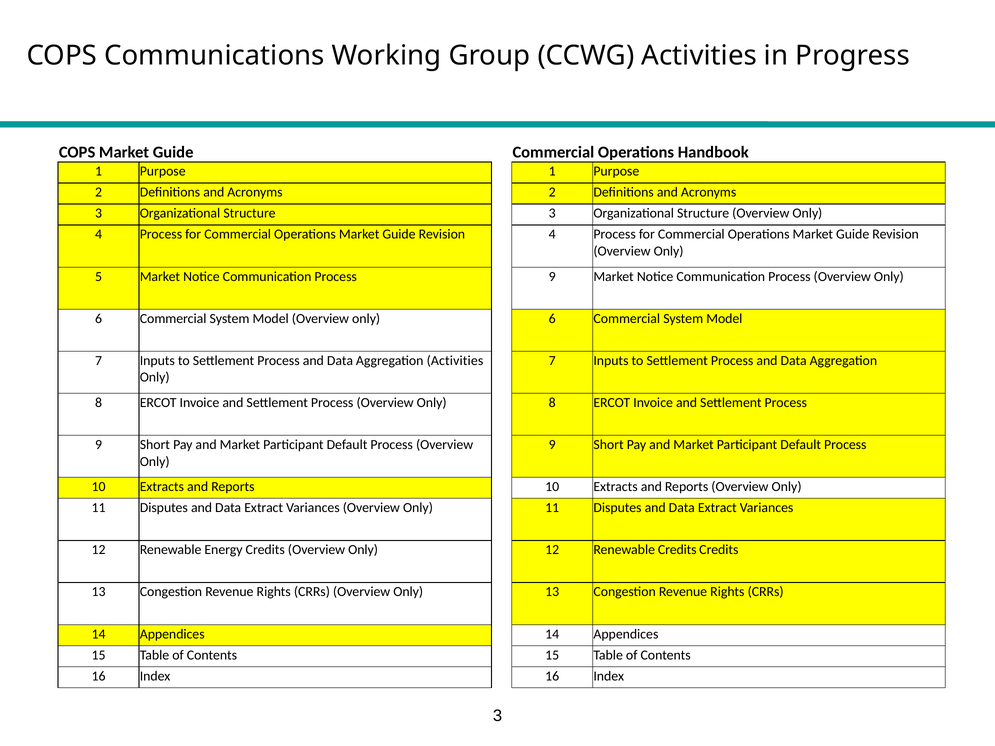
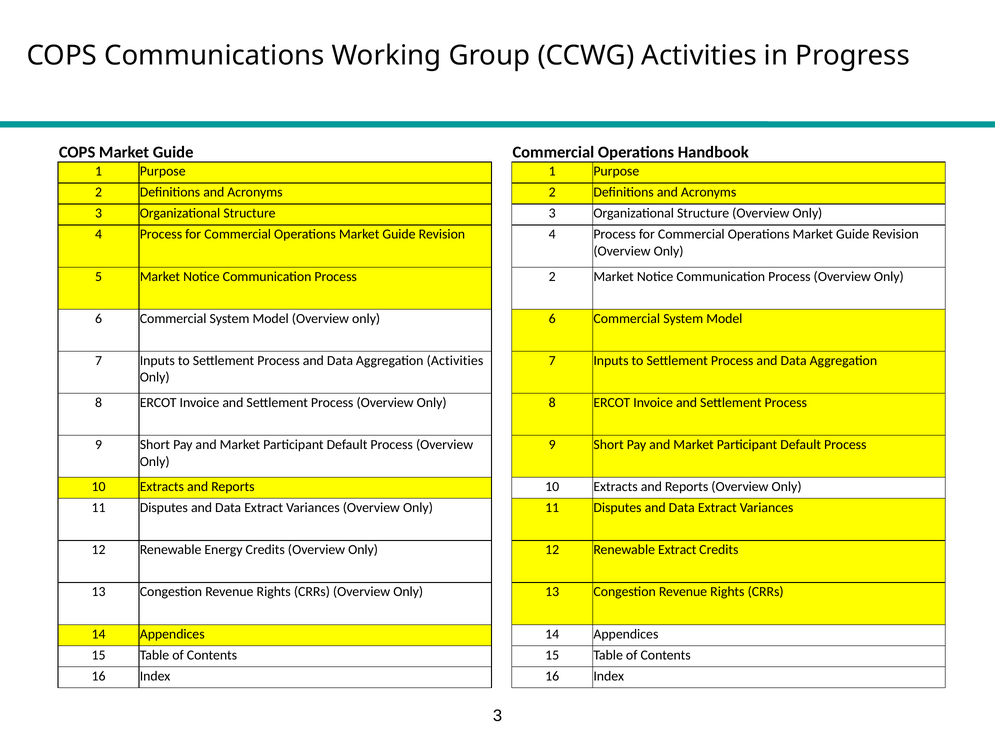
Communication Process 9: 9 -> 2
Renewable Credits: Credits -> Extract
